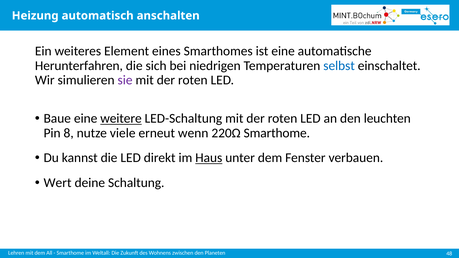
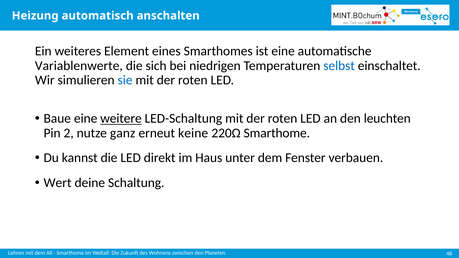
Herunterfahren: Herunterfahren -> Variablenwerte
sie colour: purple -> blue
8: 8 -> 2
viele: viele -> ganz
wenn: wenn -> keine
Haus underline: present -> none
